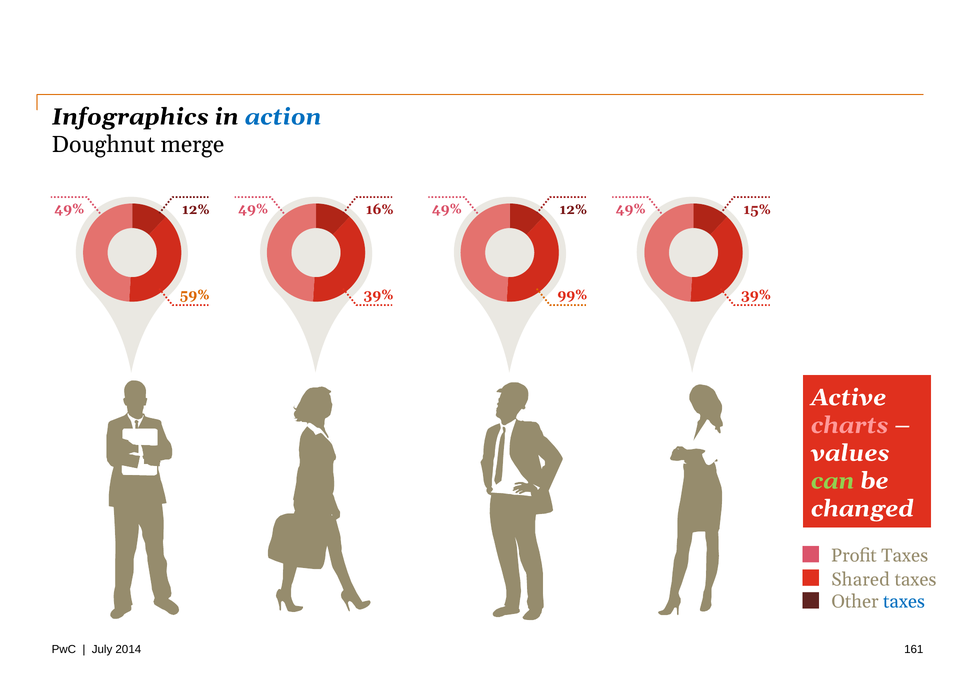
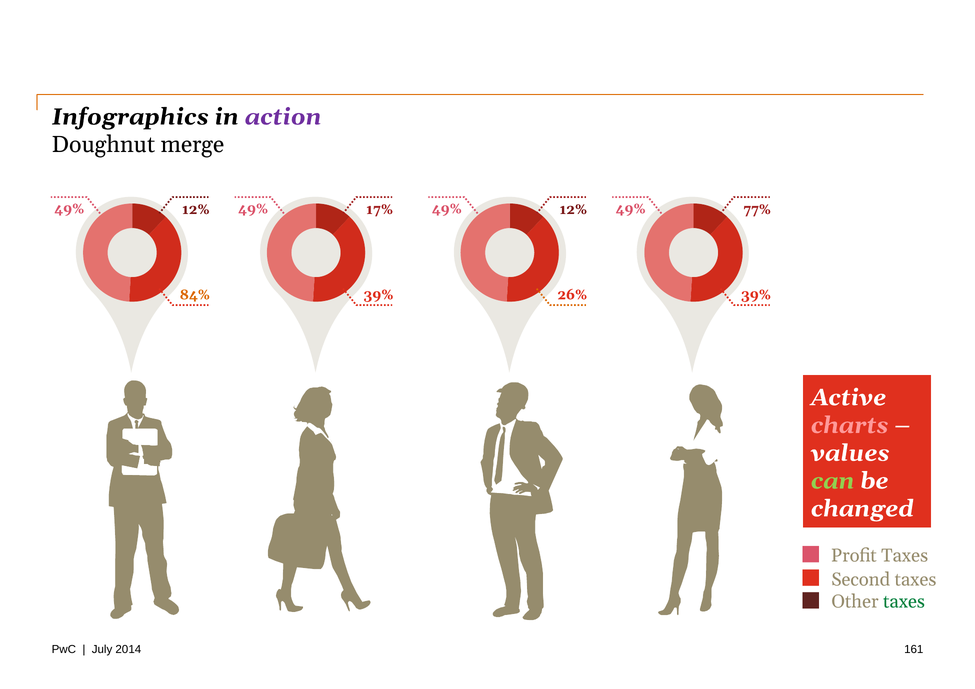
action colour: blue -> purple
16%: 16% -> 17%
15%: 15% -> 77%
59%: 59% -> 84%
99%: 99% -> 26%
Shared: Shared -> Second
taxes at (904, 602) colour: blue -> green
